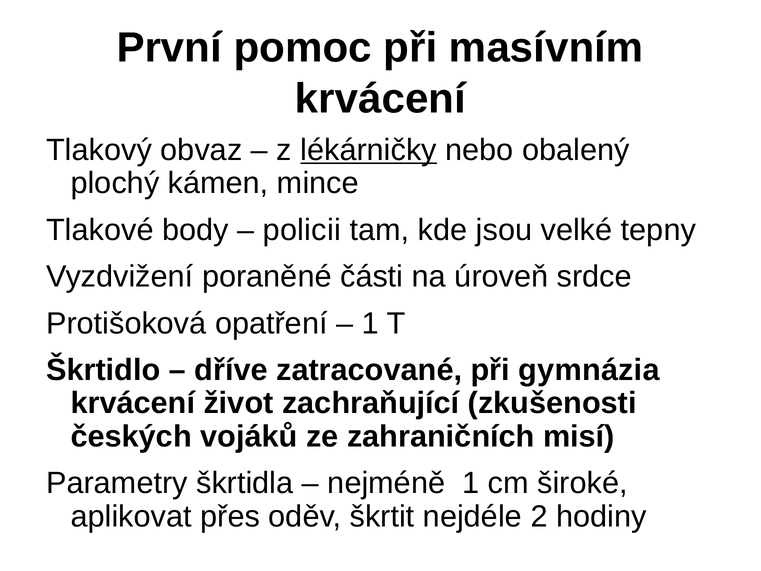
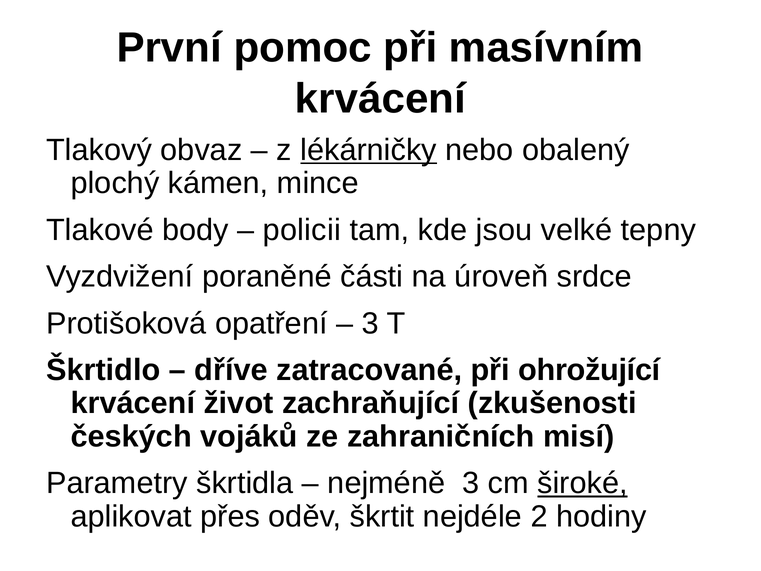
1 at (370, 323): 1 -> 3
gymnázia: gymnázia -> ohrožující
nejméně 1: 1 -> 3
široké underline: none -> present
